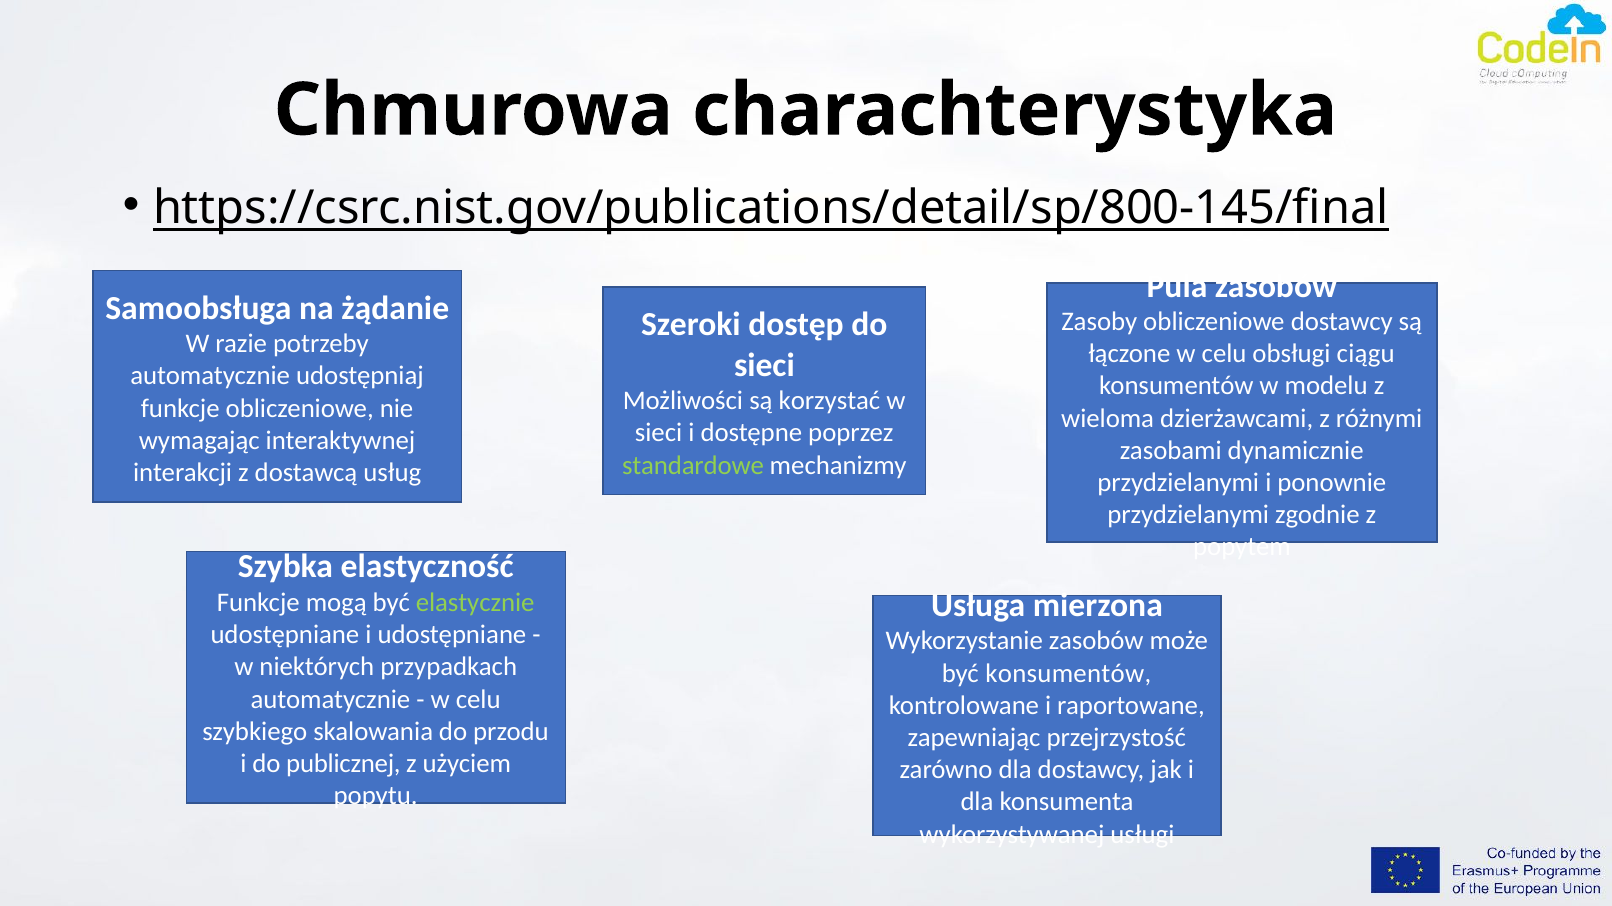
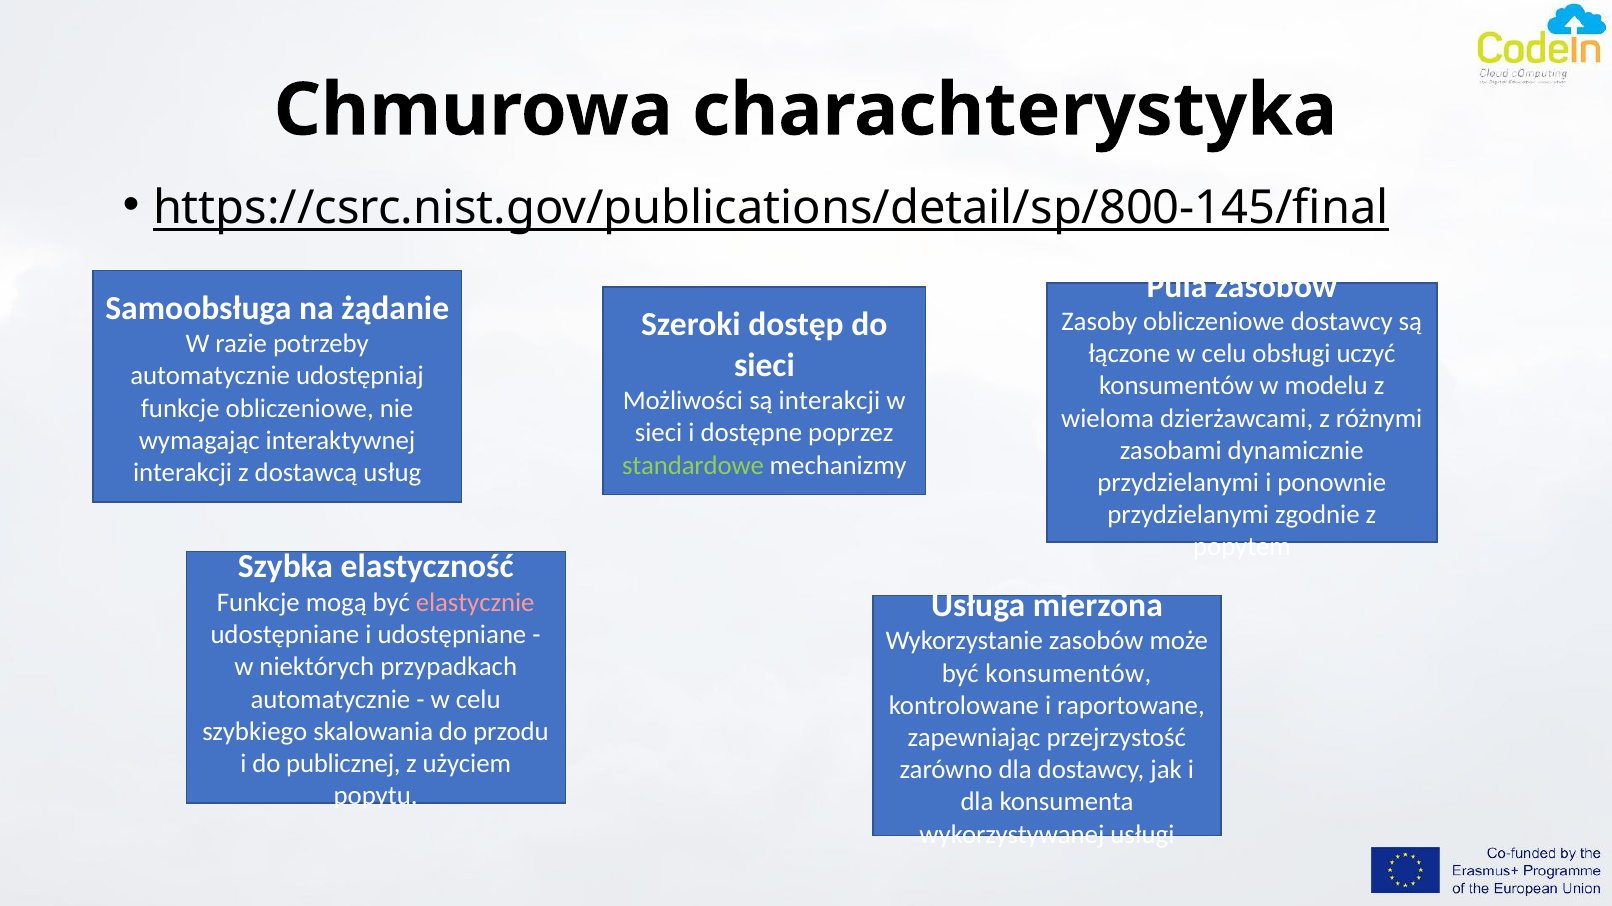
ciągu: ciągu -> uczyć
są korzystać: korzystać -> interakcji
elastycznie colour: light green -> pink
